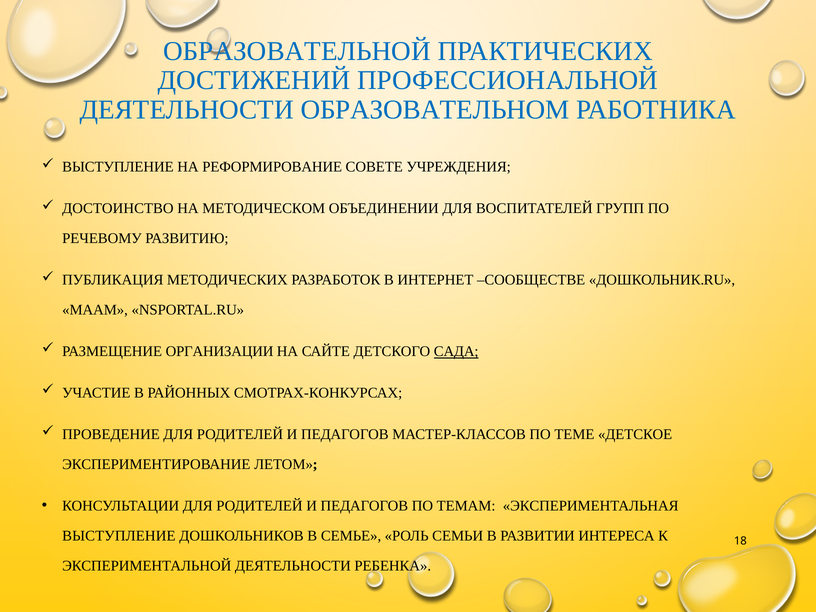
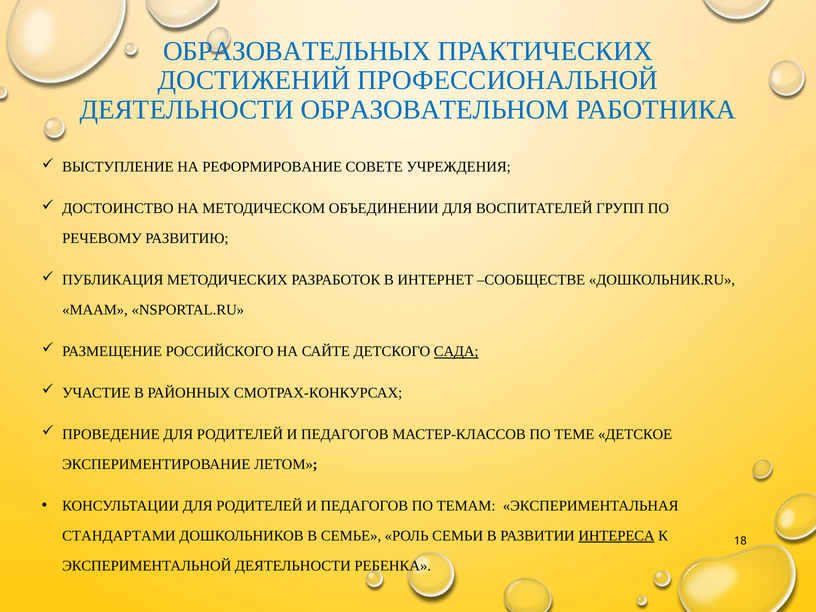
ОБРАЗОВАТЕЛЬНОЙ: ОБРАЗОВАТЕЛЬНОЙ -> ОБРАЗОВАТЕЛЬНЫХ
ОРГАНИЗАЦИИ: ОРГАНИЗАЦИИ -> РОССИЙСКОГО
ВЫСТУПЛЕНИЕ at (119, 536): ВЫСТУПЛЕНИЕ -> СТАНДАРТАМИ
ИНТЕРЕСА underline: none -> present
